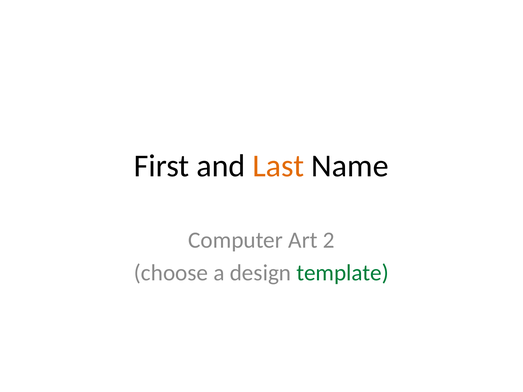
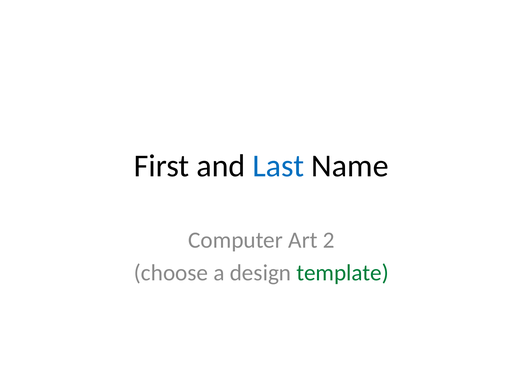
Last colour: orange -> blue
